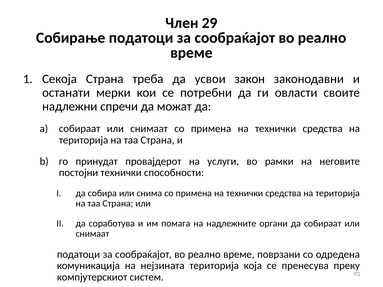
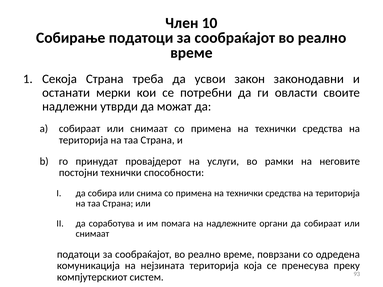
29: 29 -> 10
спречи: спречи -> утврди
